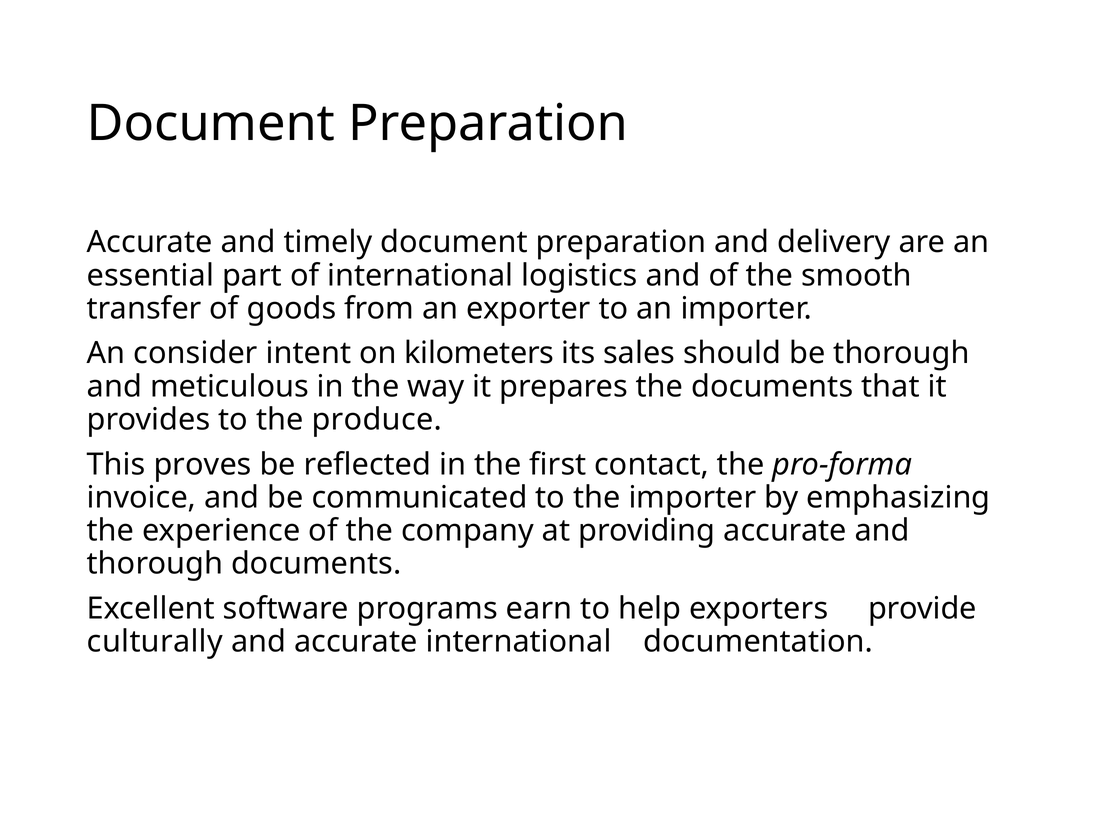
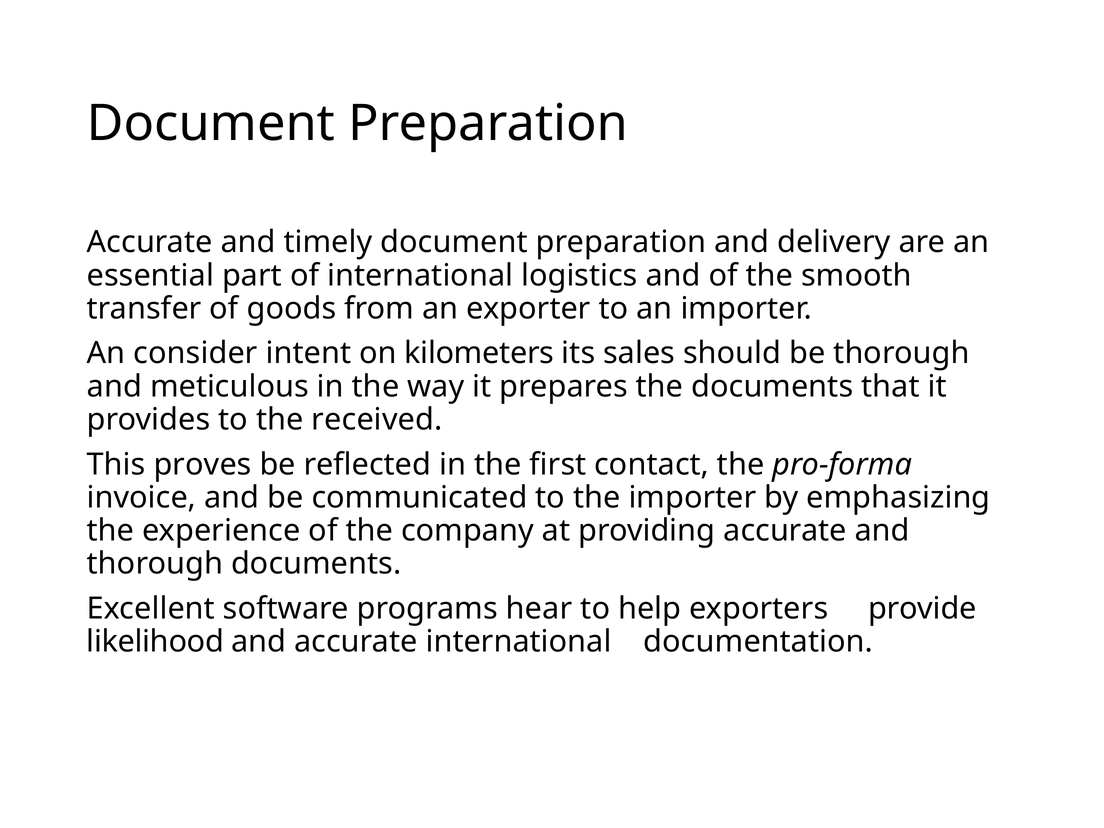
produce: produce -> received
earn: earn -> hear
culturally: culturally -> likelihood
